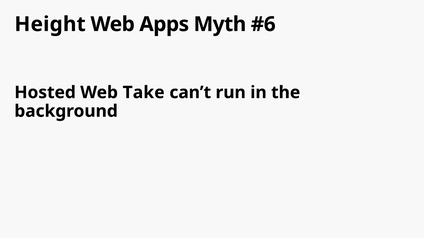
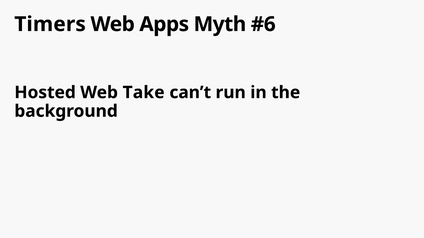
Height: Height -> Timers
